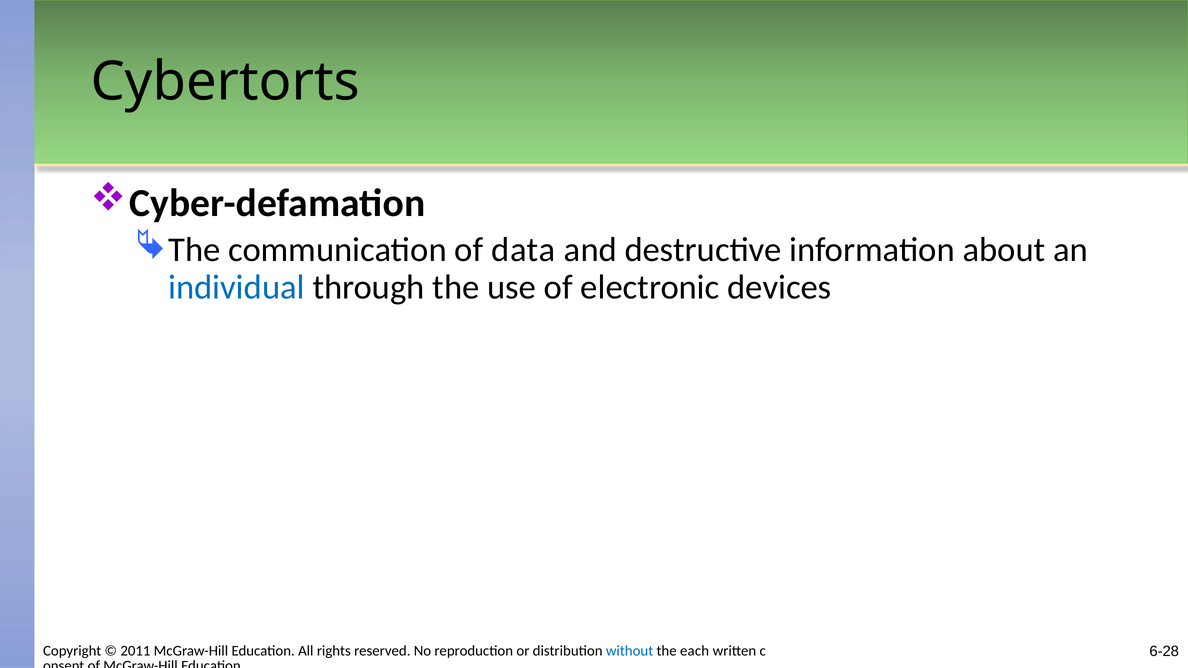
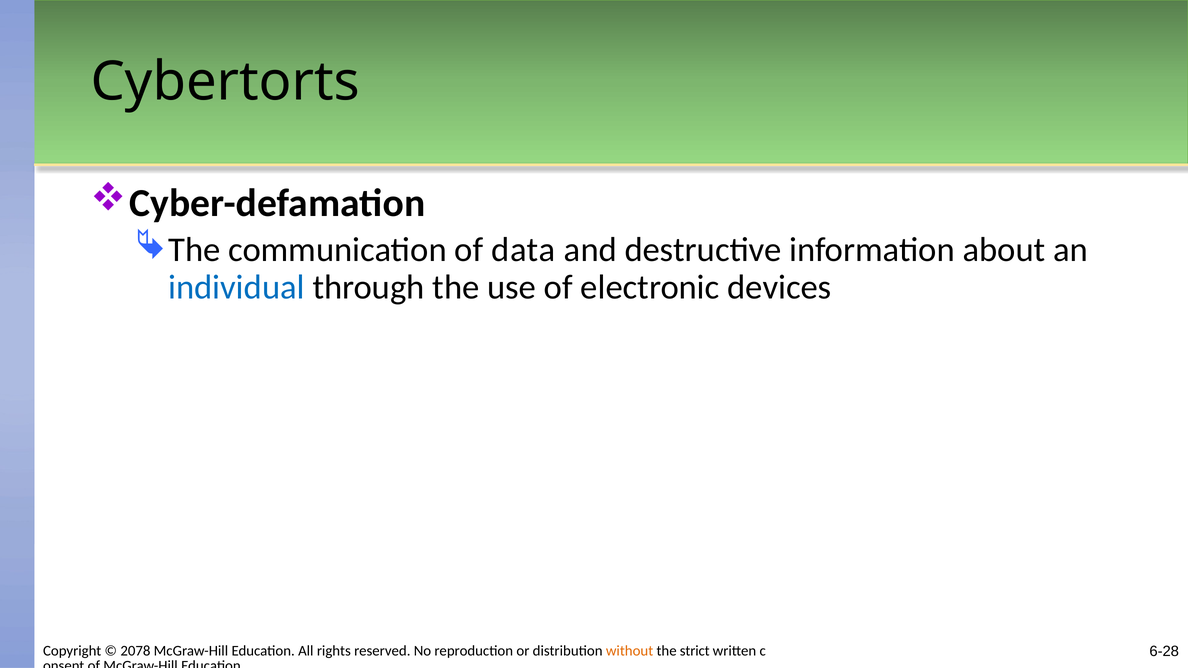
2011: 2011 -> 2078
without colour: blue -> orange
each: each -> strict
